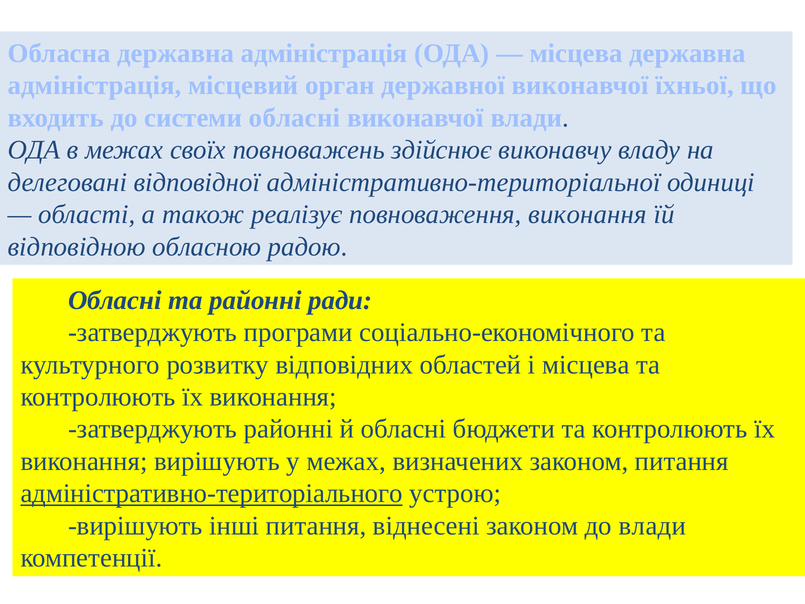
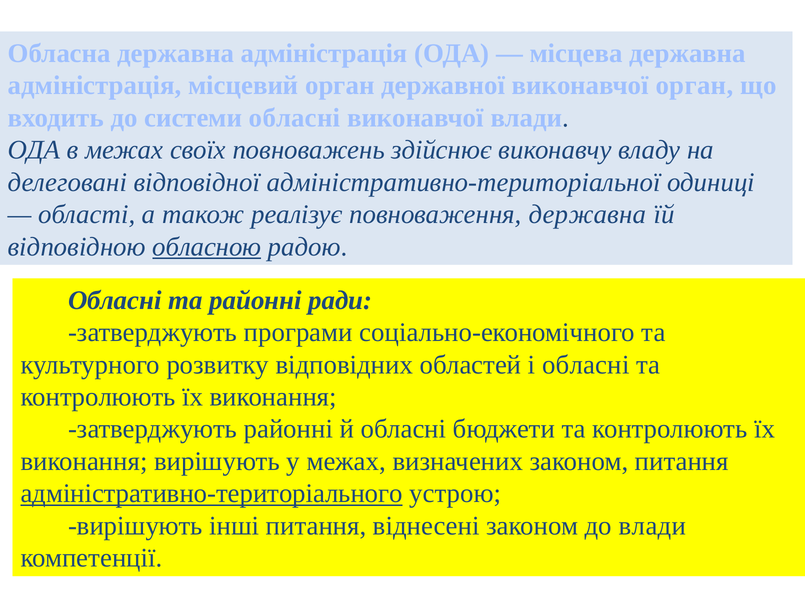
виконавчої їхньої: їхньої -> орган
повноваження виконання: виконання -> державна
обласною underline: none -> present
і місцева: місцева -> обласні
